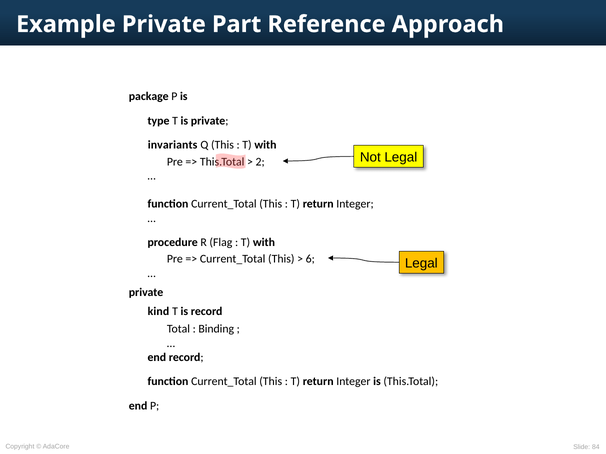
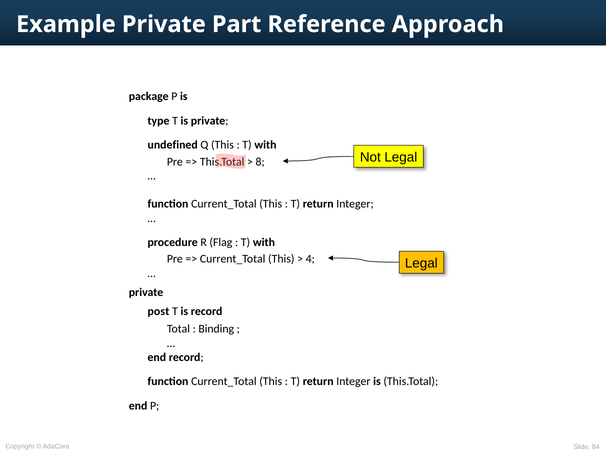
invariants: invariants -> undefined
2: 2 -> 8
6: 6 -> 4
kind: kind -> post
